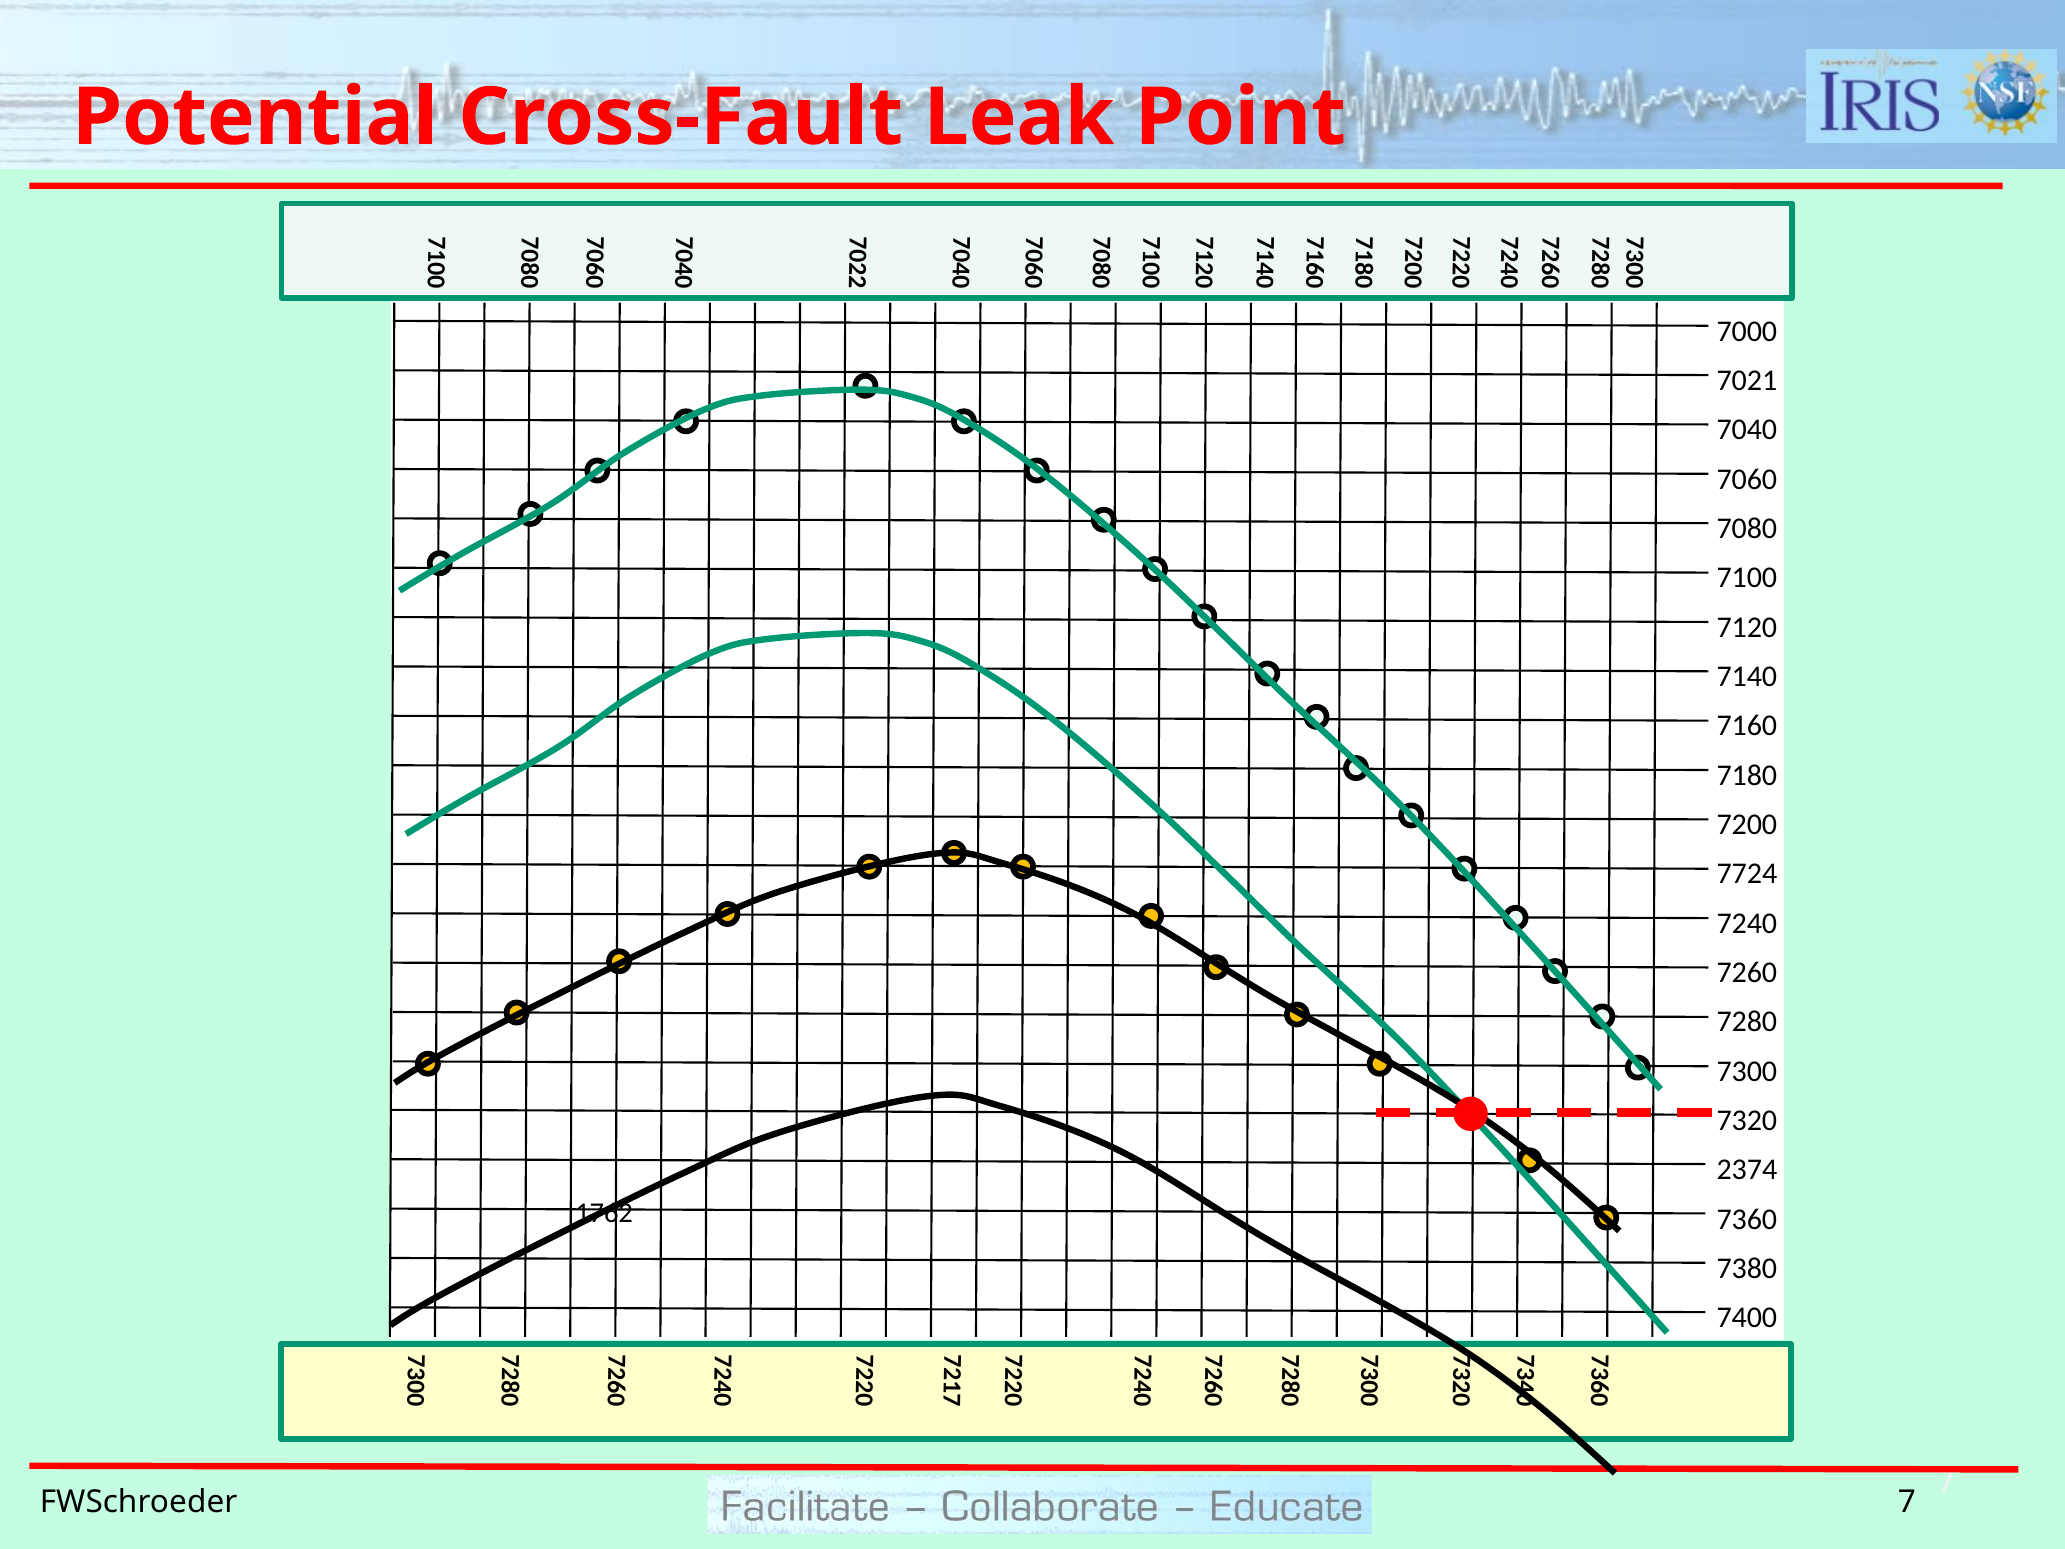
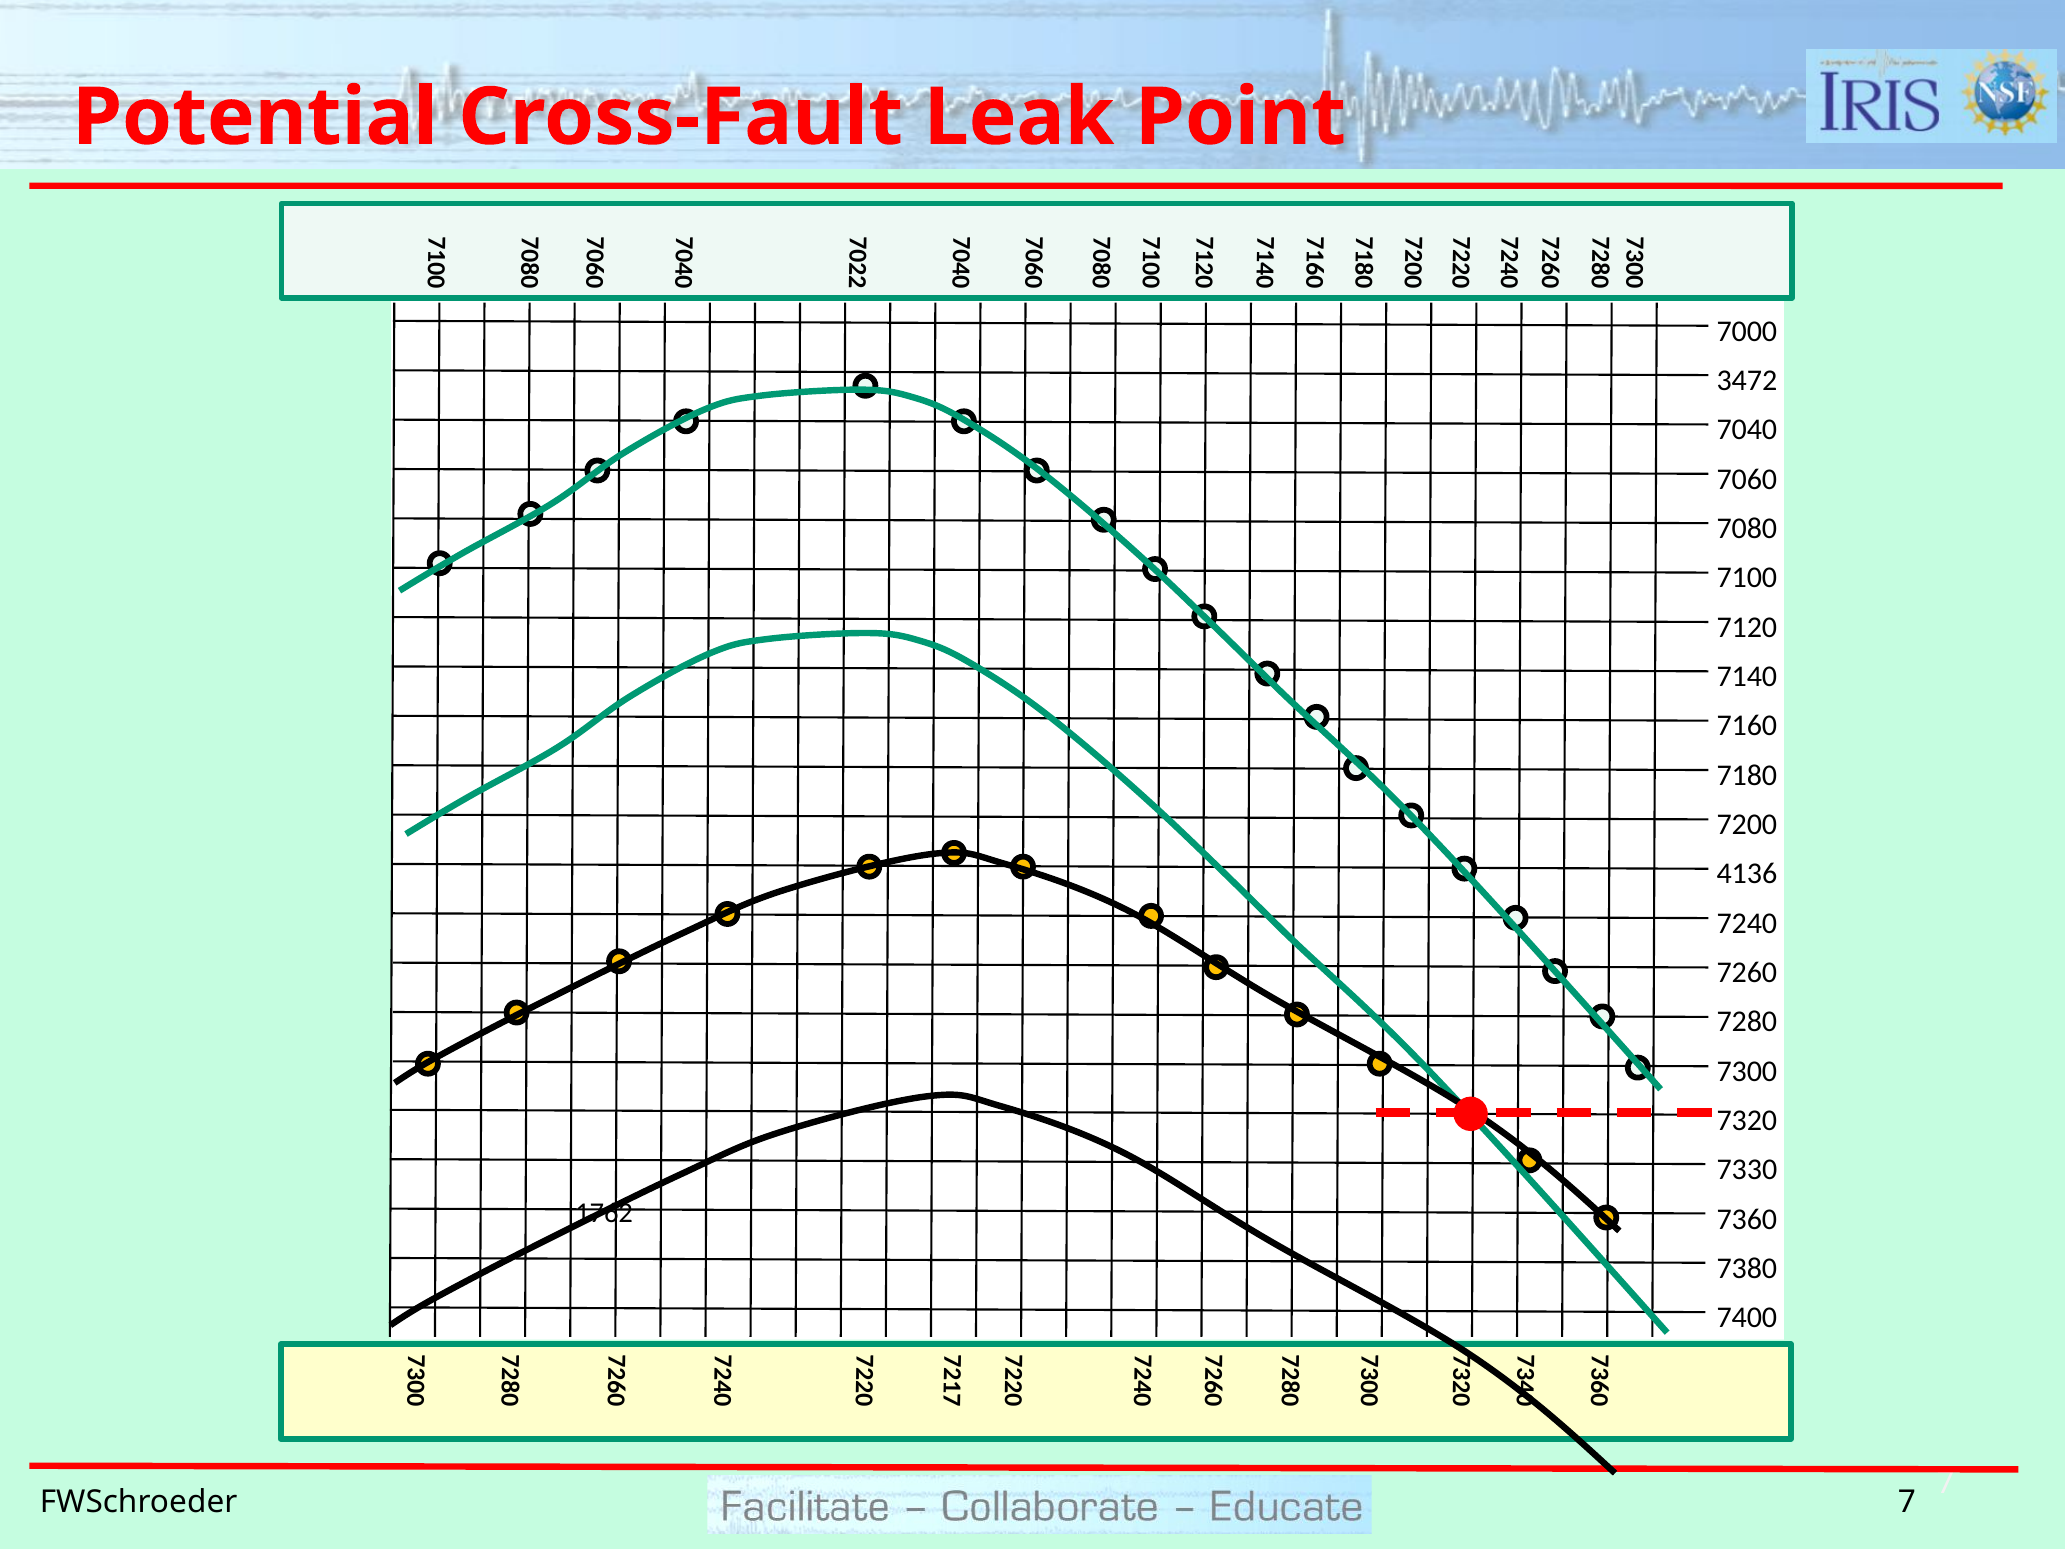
7021: 7021 -> 3472
7724: 7724 -> 4136
2374: 2374 -> 7330
